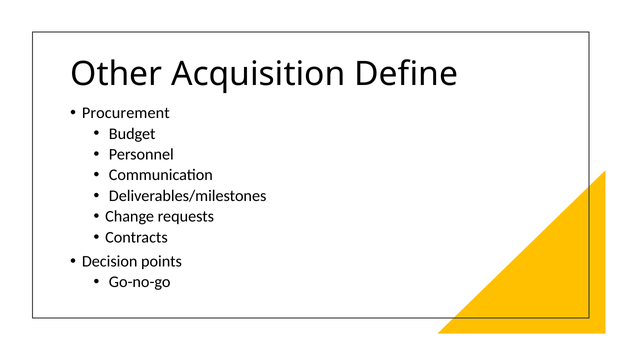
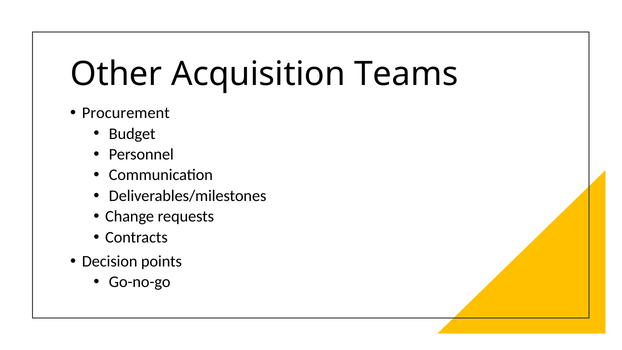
Define: Define -> Teams
